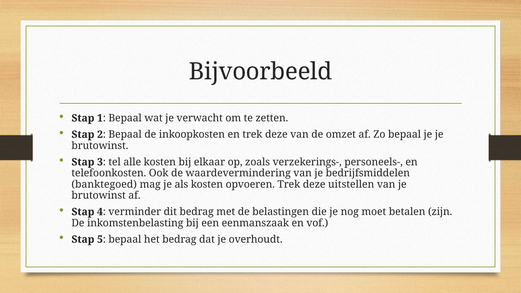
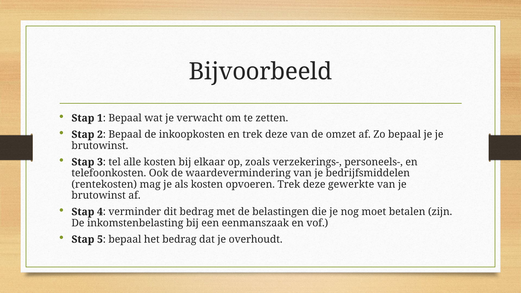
banktegoed: banktegoed -> rentekosten
uitstellen: uitstellen -> gewerkte
